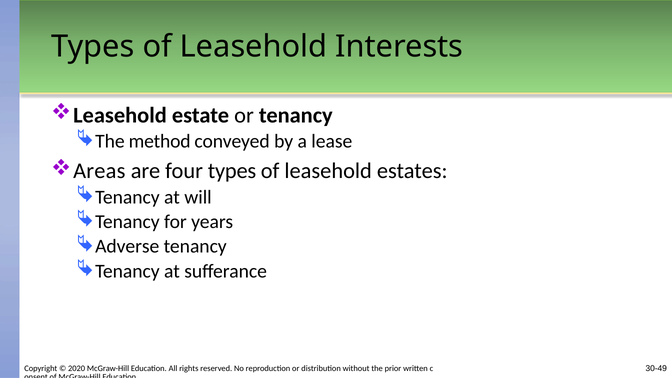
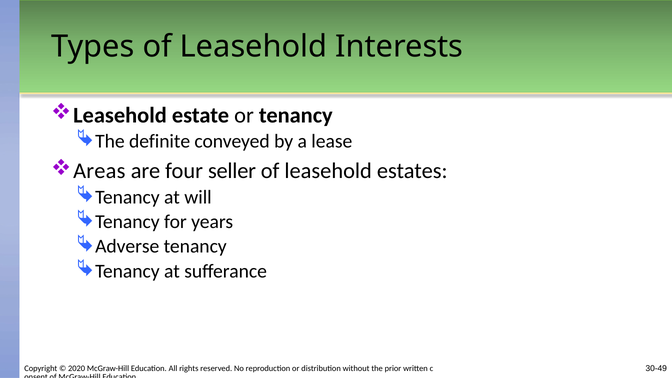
method: method -> definite
four types: types -> seller
